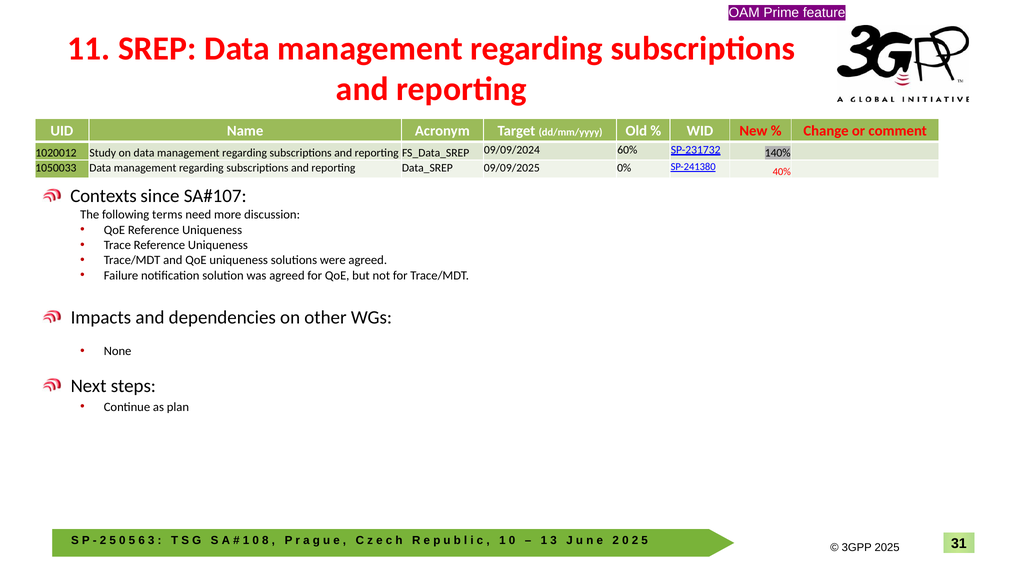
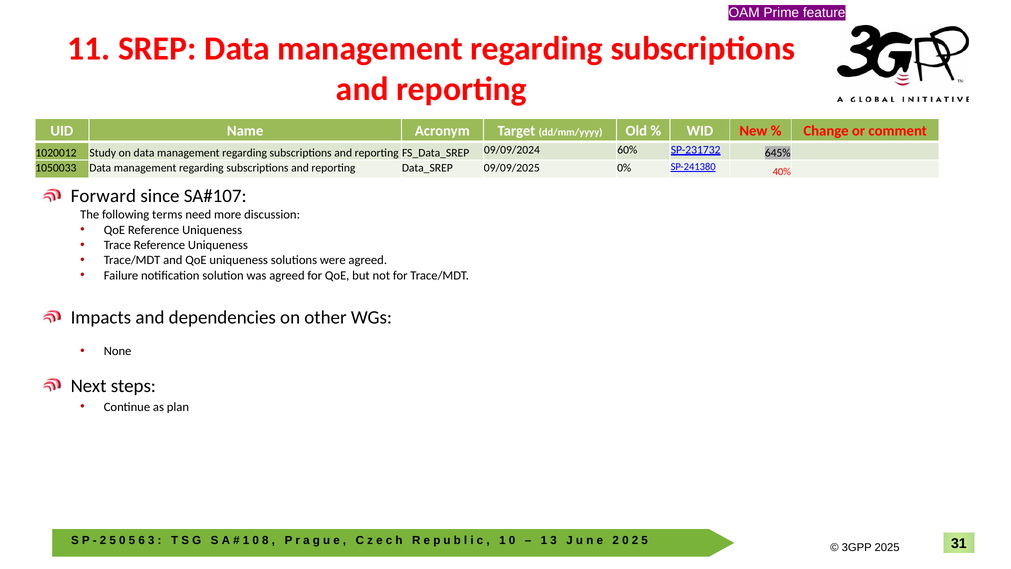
140%: 140% -> 645%
Contexts: Contexts -> Forward
